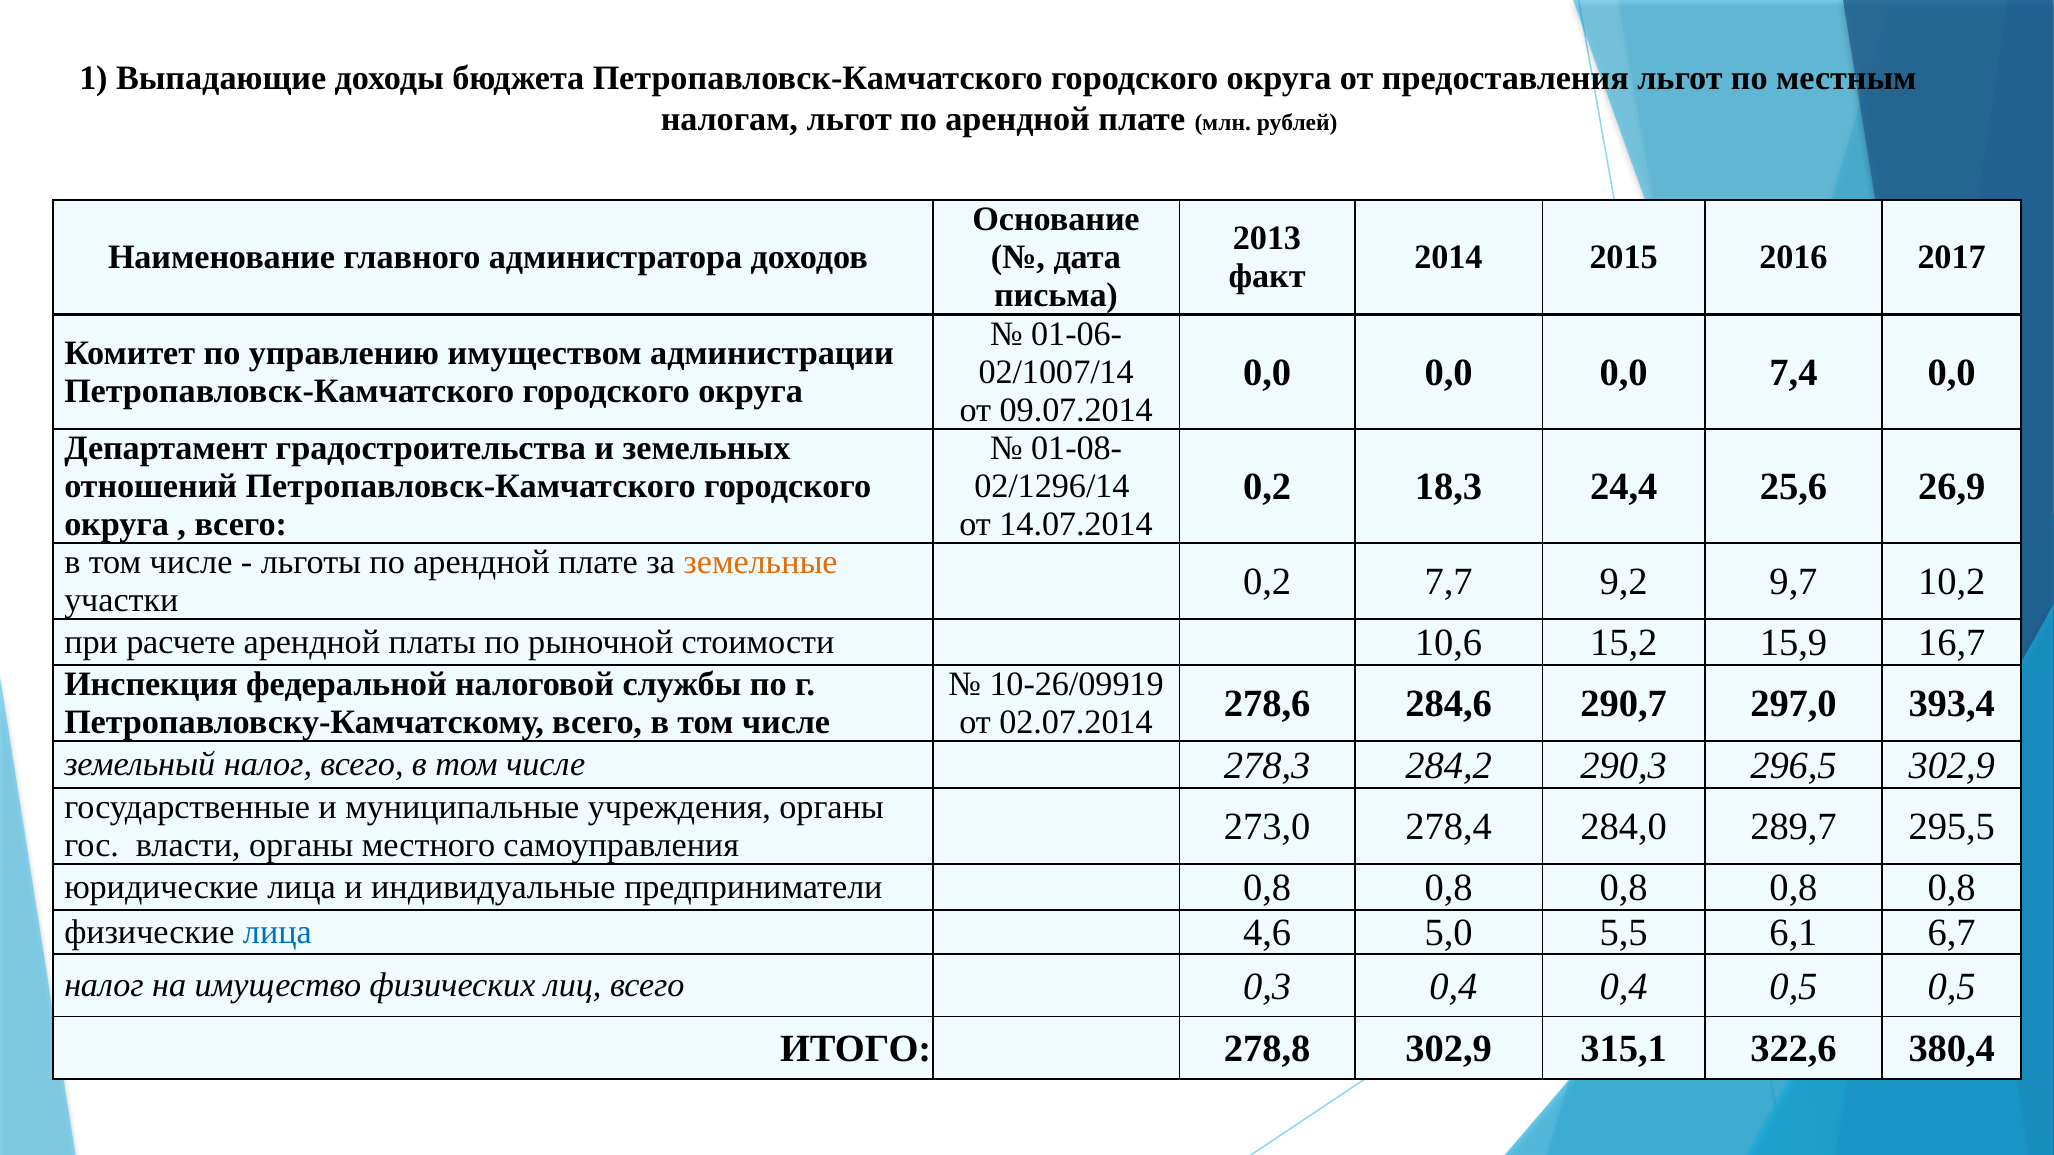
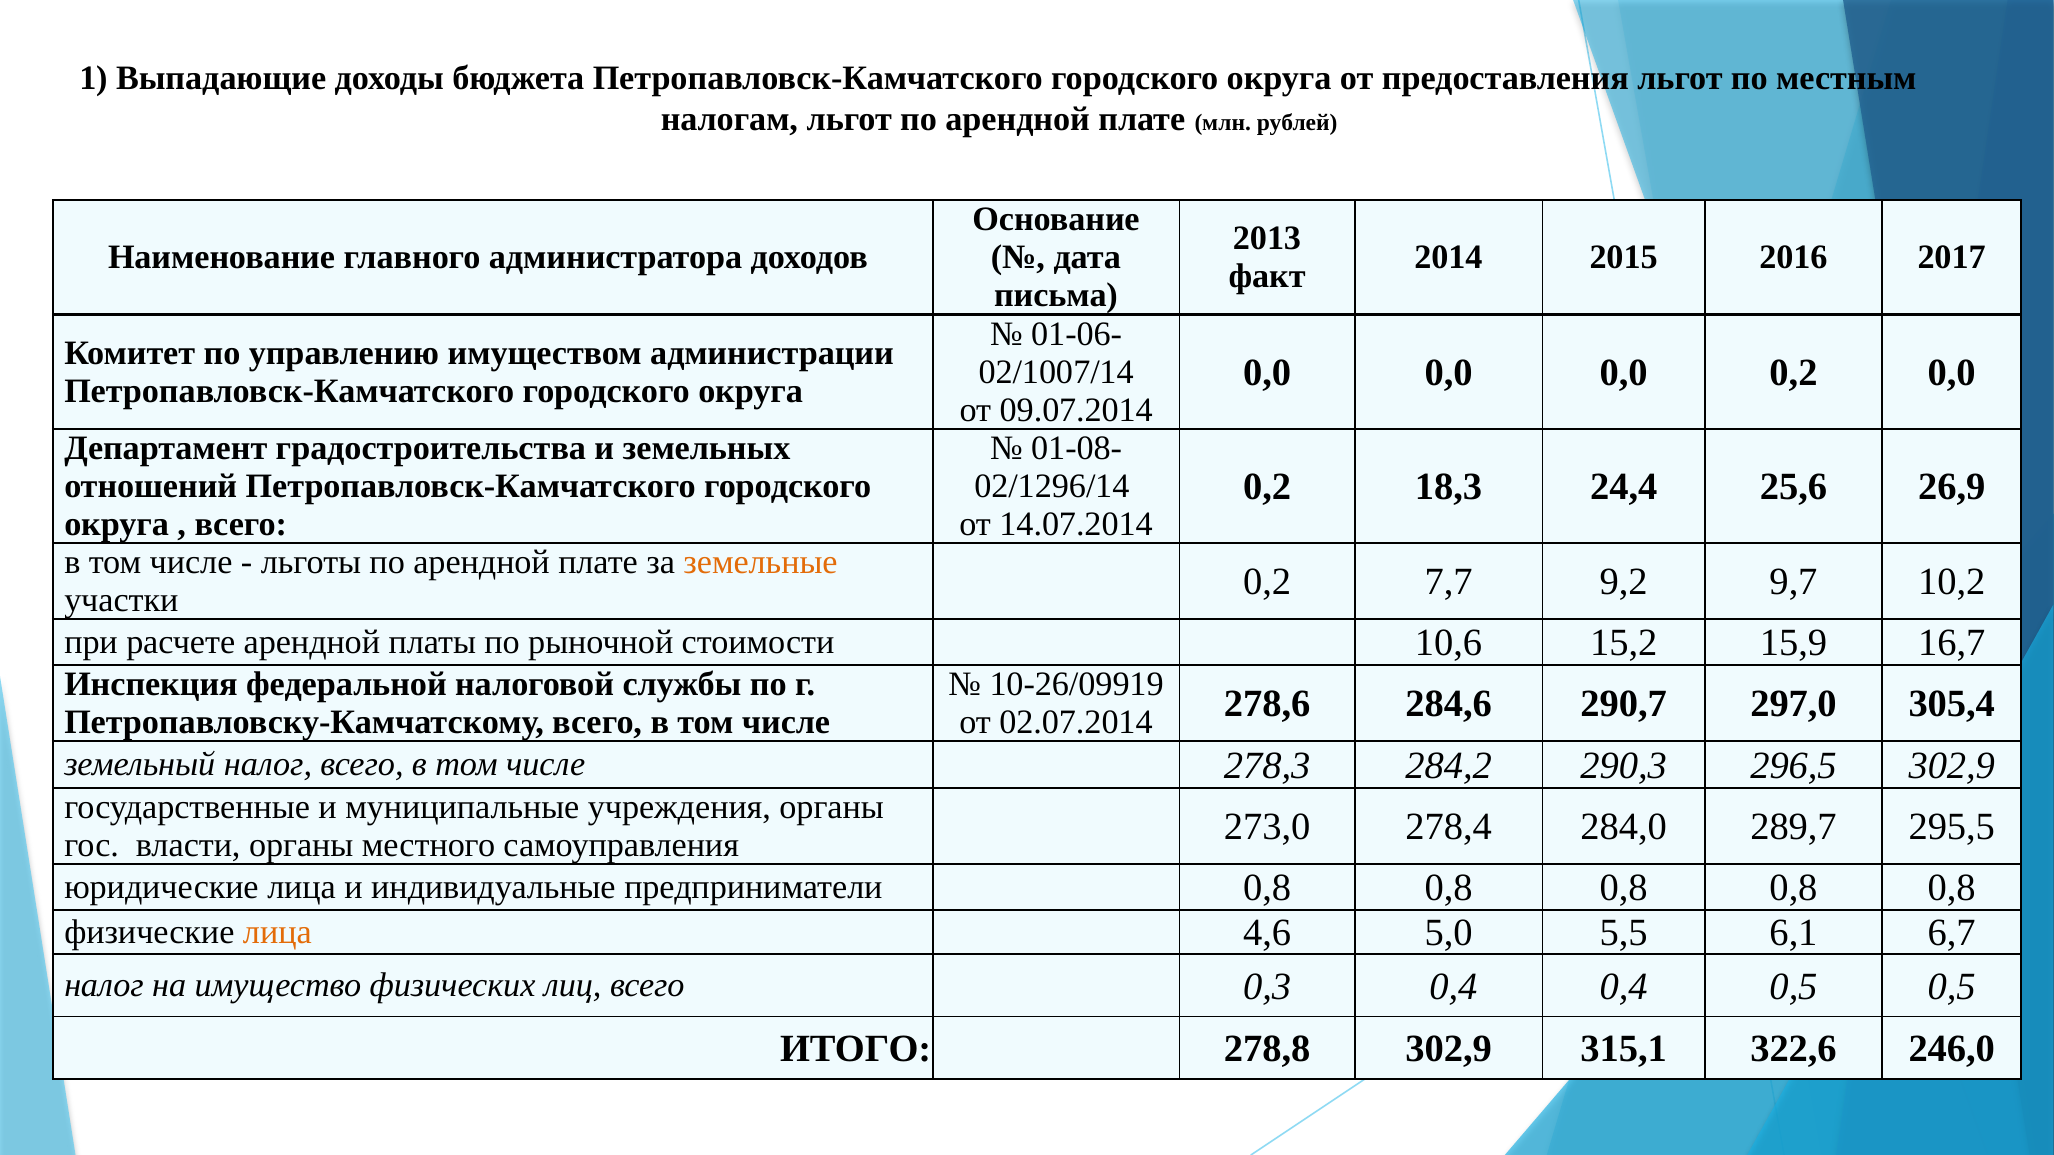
0,0 7,4: 7,4 -> 0,2
393,4: 393,4 -> 305,4
лица at (277, 932) colour: blue -> orange
380,4: 380,4 -> 246,0
